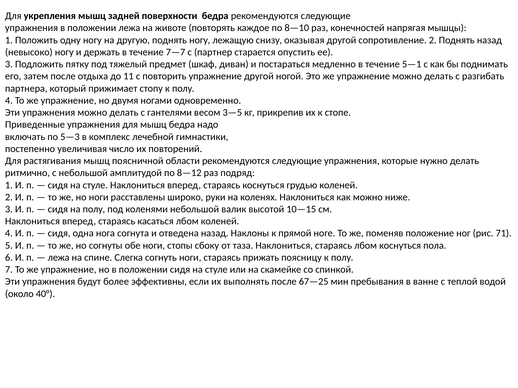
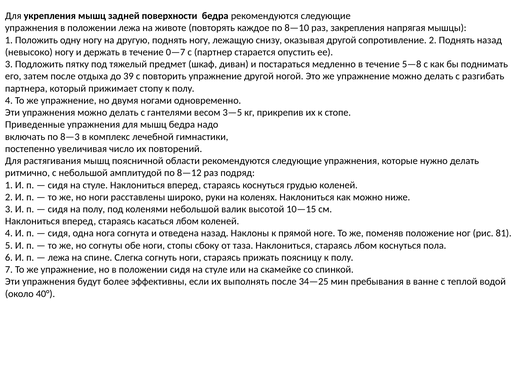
конечностей: конечностей -> закрепления
7—7: 7—7 -> 0—7
5—1: 5—1 -> 5—8
11: 11 -> 39
5—3: 5—3 -> 8—3
71: 71 -> 81
67—25: 67—25 -> 34—25
